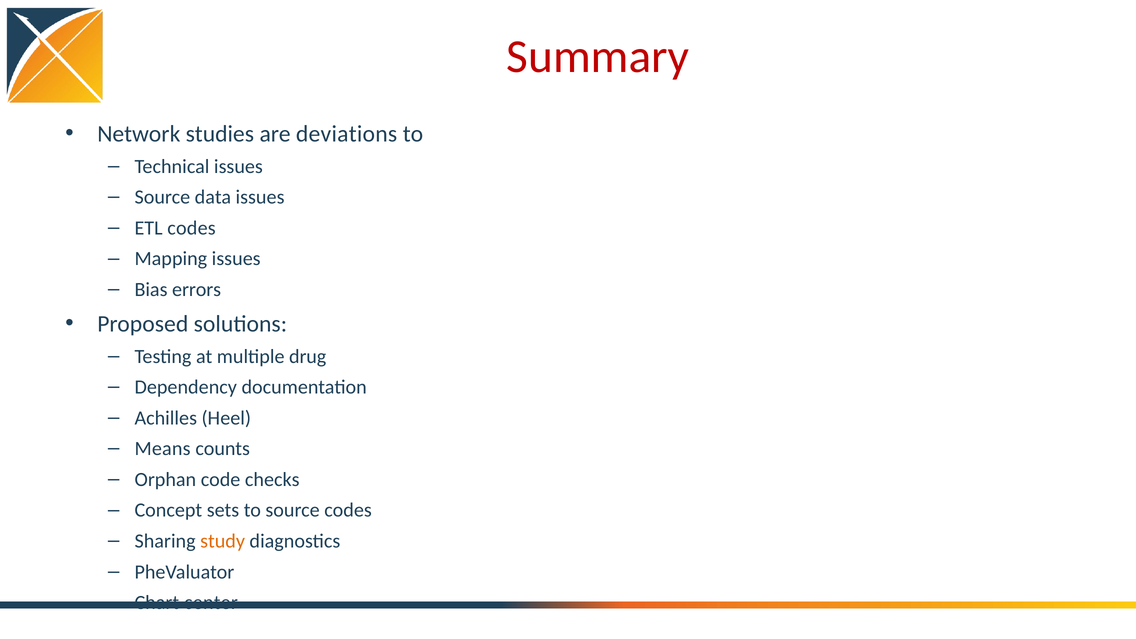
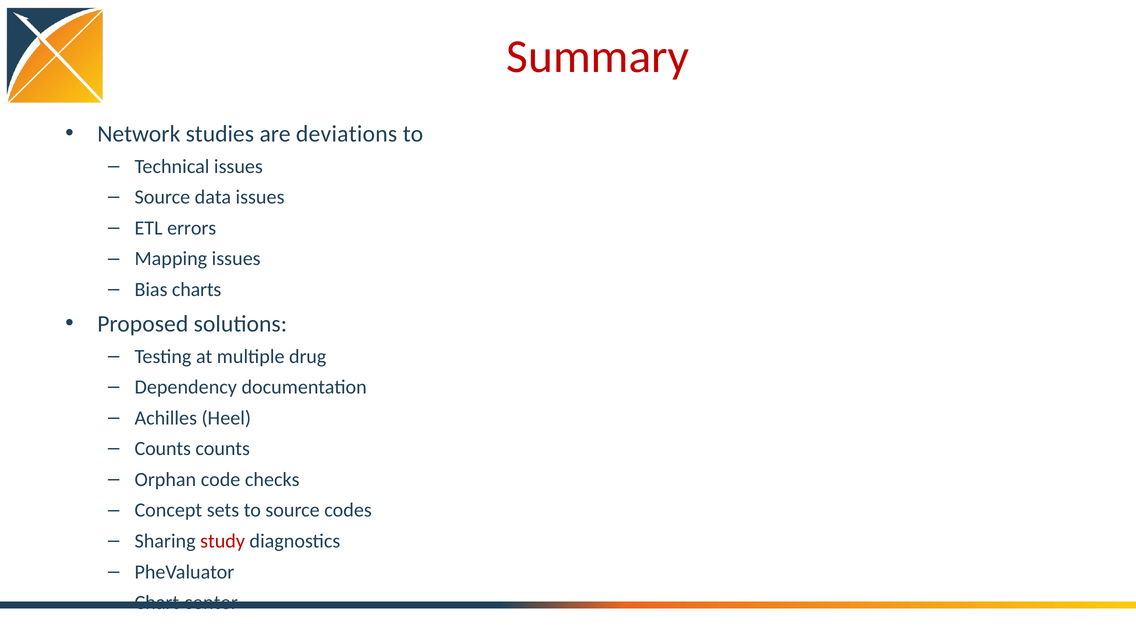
ETL codes: codes -> errors
errors: errors -> charts
Means at (163, 449): Means -> Counts
study colour: orange -> red
